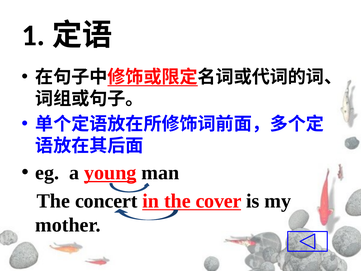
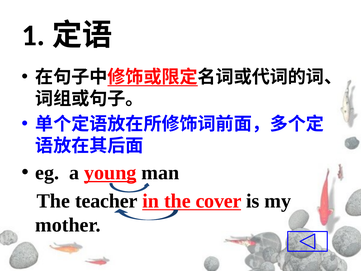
concert: concert -> teacher
